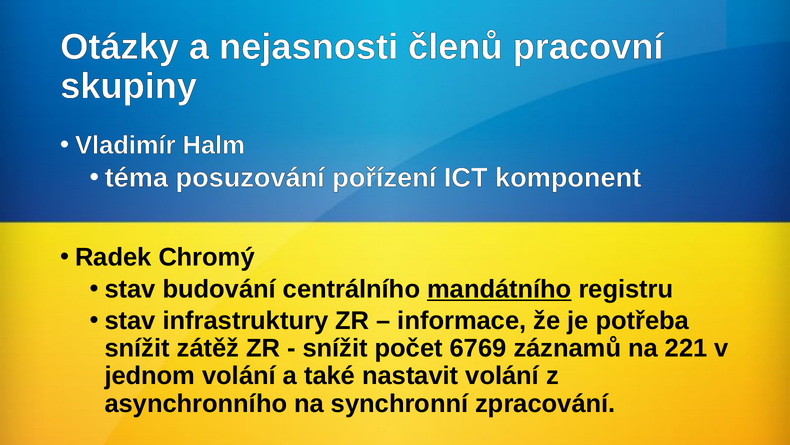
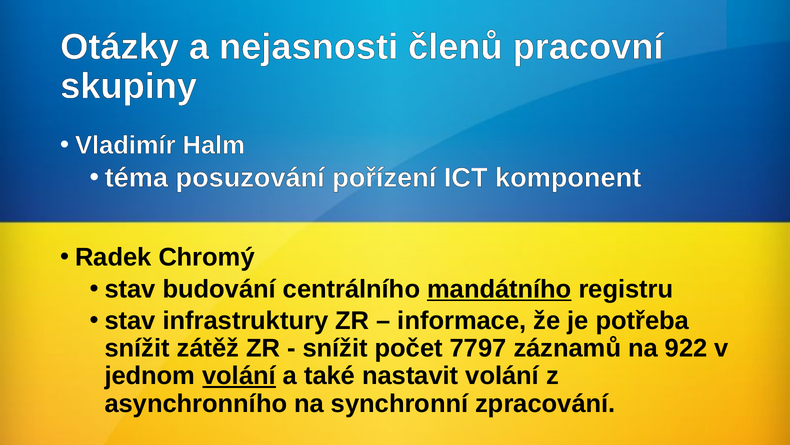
6769: 6769 -> 7797
221: 221 -> 922
volání at (239, 375) underline: none -> present
